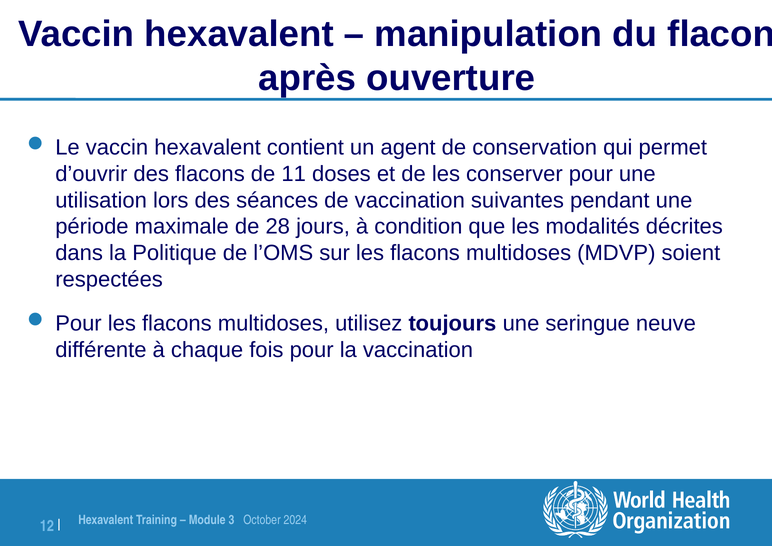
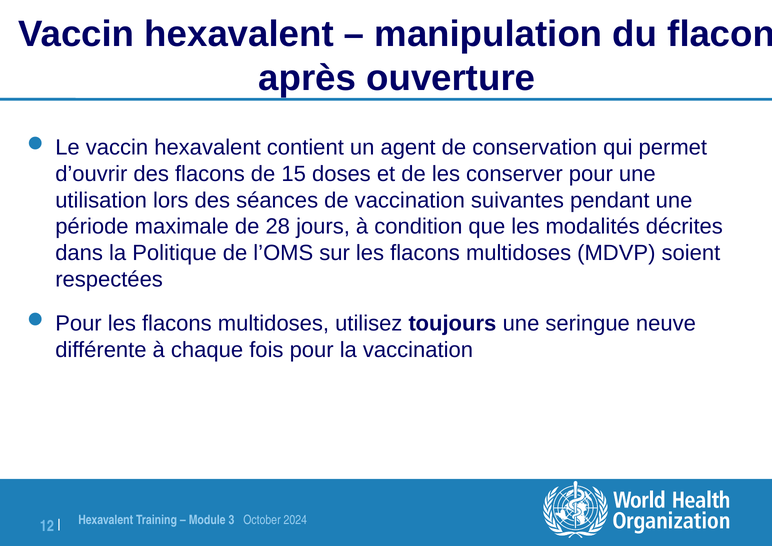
11: 11 -> 15
